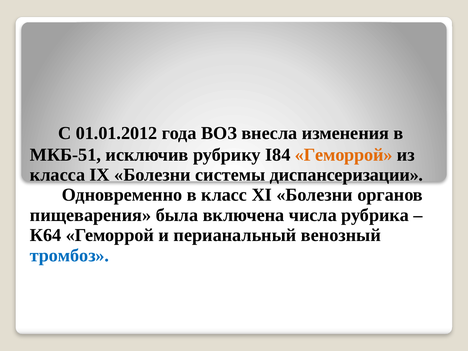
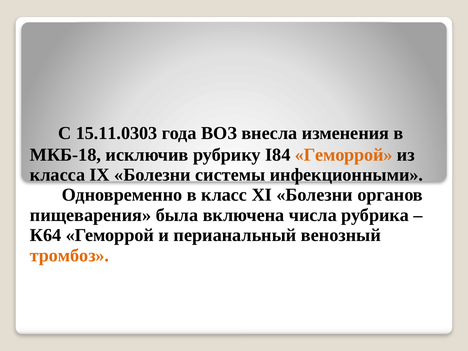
01.01.2012: 01.01.2012 -> 15.11.0303
МКБ-51: МКБ-51 -> МКБ-18
диспансеризации: диспансеризации -> инфекционными
тромбоз colour: blue -> orange
